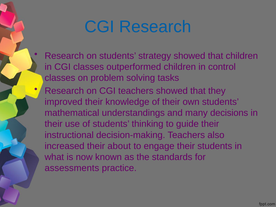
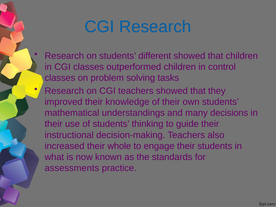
strategy: strategy -> different
about: about -> whole
